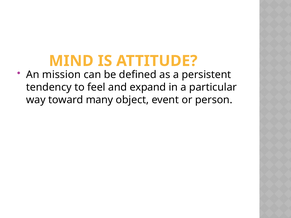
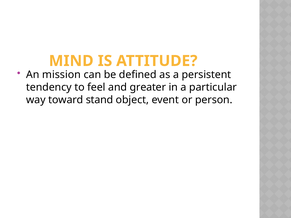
expand: expand -> greater
many: many -> stand
